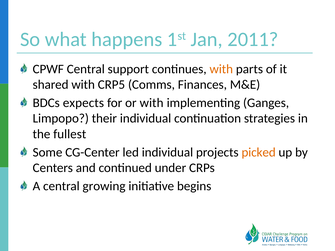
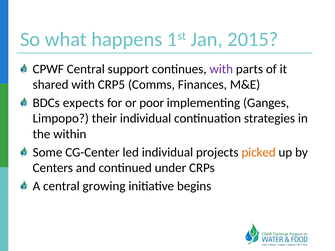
2011: 2011 -> 2015
with at (221, 69) colour: orange -> purple
or with: with -> poor
fullest: fullest -> within
